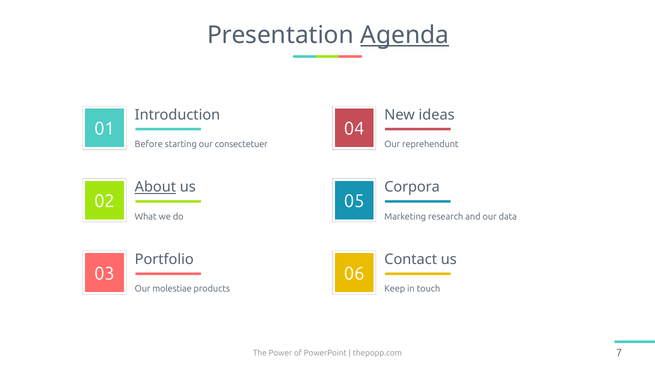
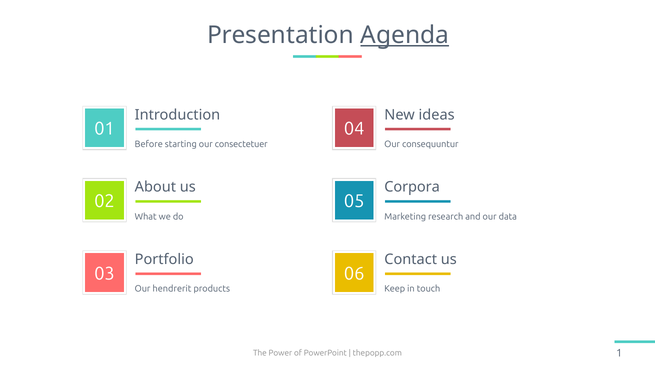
reprehendunt: reprehendunt -> consequuntur
About underline: present -> none
molestiae: molestiae -> hendrerit
7: 7 -> 1
